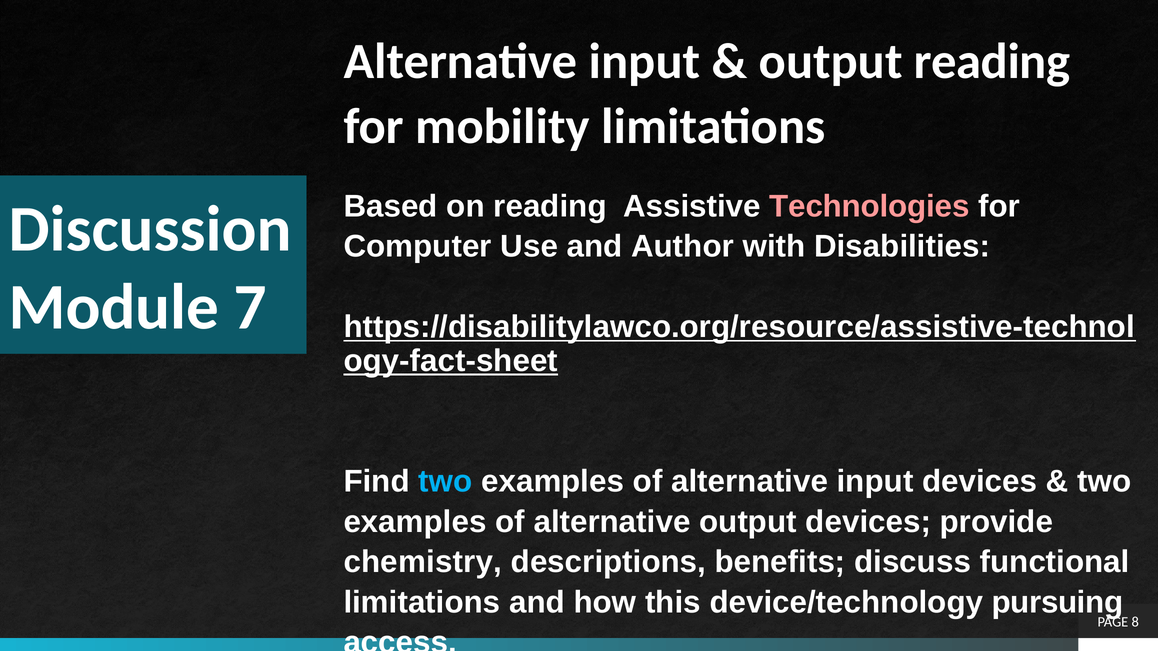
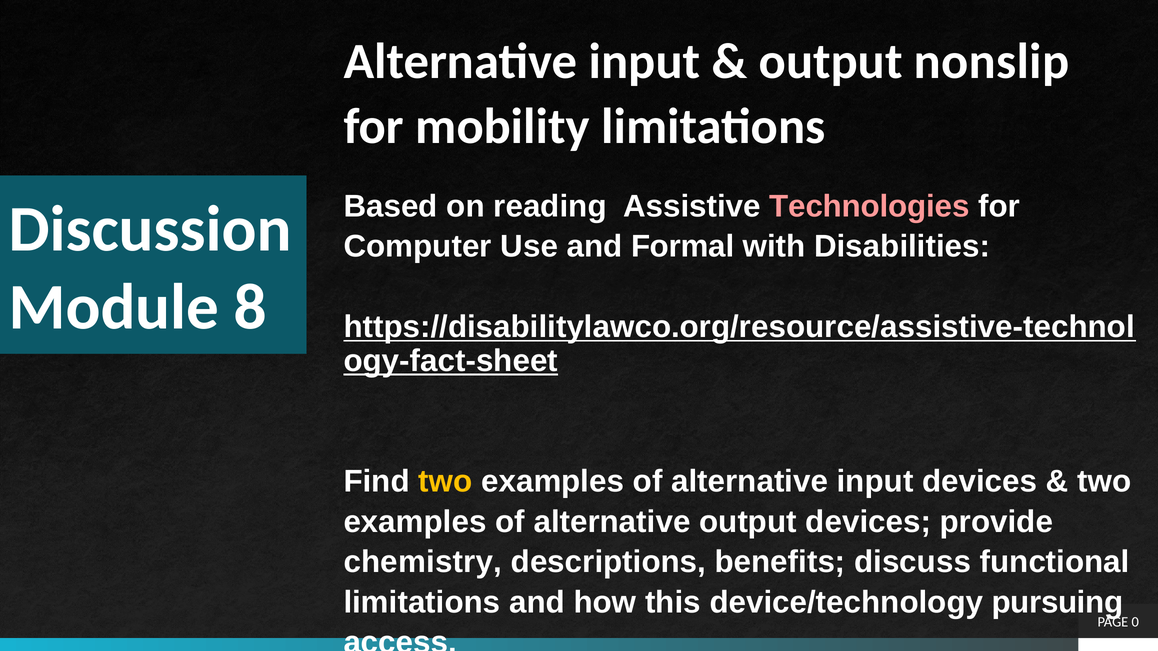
output reading: reading -> nonslip
Author: Author -> Formal
7: 7 -> 8
two at (445, 482) colour: light blue -> yellow
8: 8 -> 0
